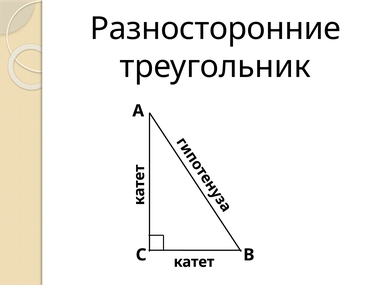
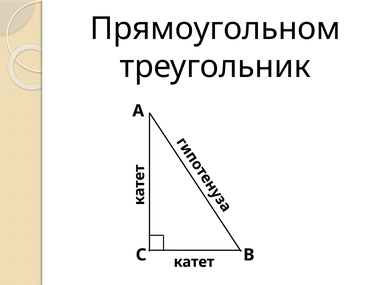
Разносторонние: Разносторонние -> Прямоугольном
